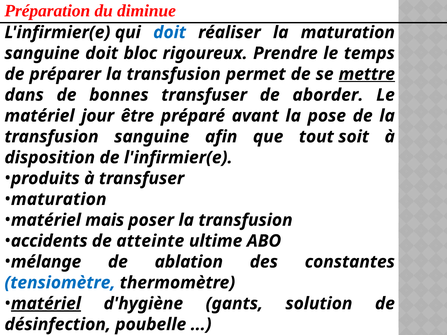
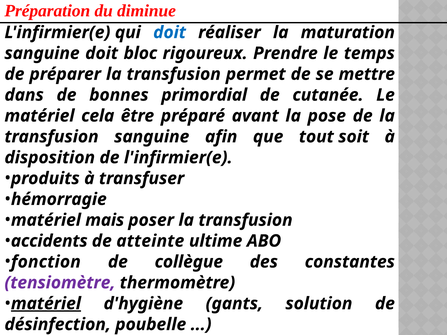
mettre underline: present -> none
bonnes transfuser: transfuser -> primordial
aborder: aborder -> cutanée
jour: jour -> cela
maturation at (59, 199): maturation -> hémorragie
mélange: mélange -> fonction
ablation: ablation -> collègue
tensiomètre colour: blue -> purple
